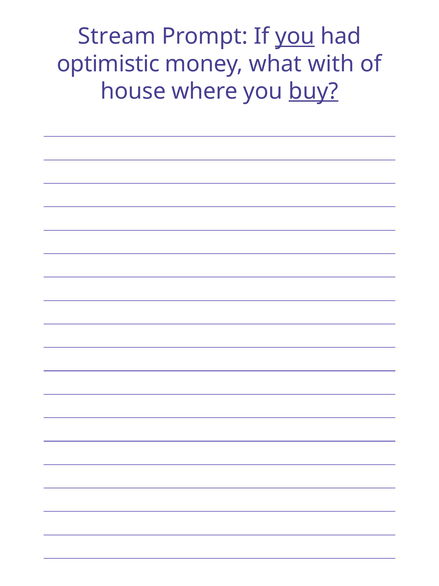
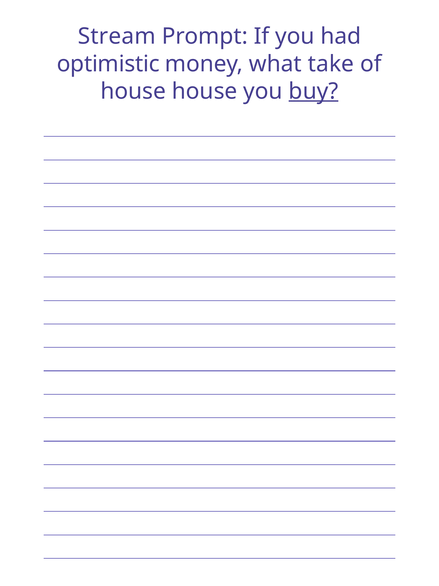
you at (295, 36) underline: present -> none
with: with -> take
house where: where -> house
